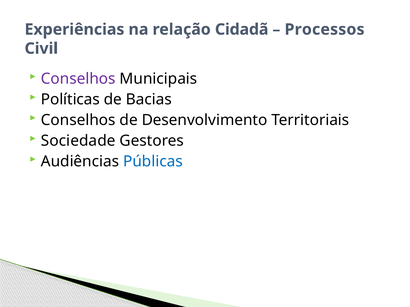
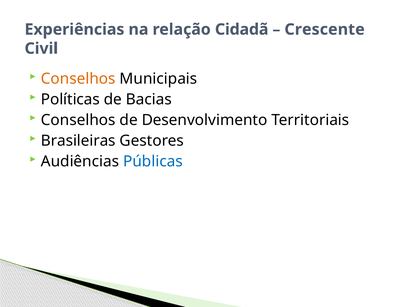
Processos: Processos -> Crescente
Conselhos at (78, 79) colour: purple -> orange
Sociedade: Sociedade -> Brasileiras
